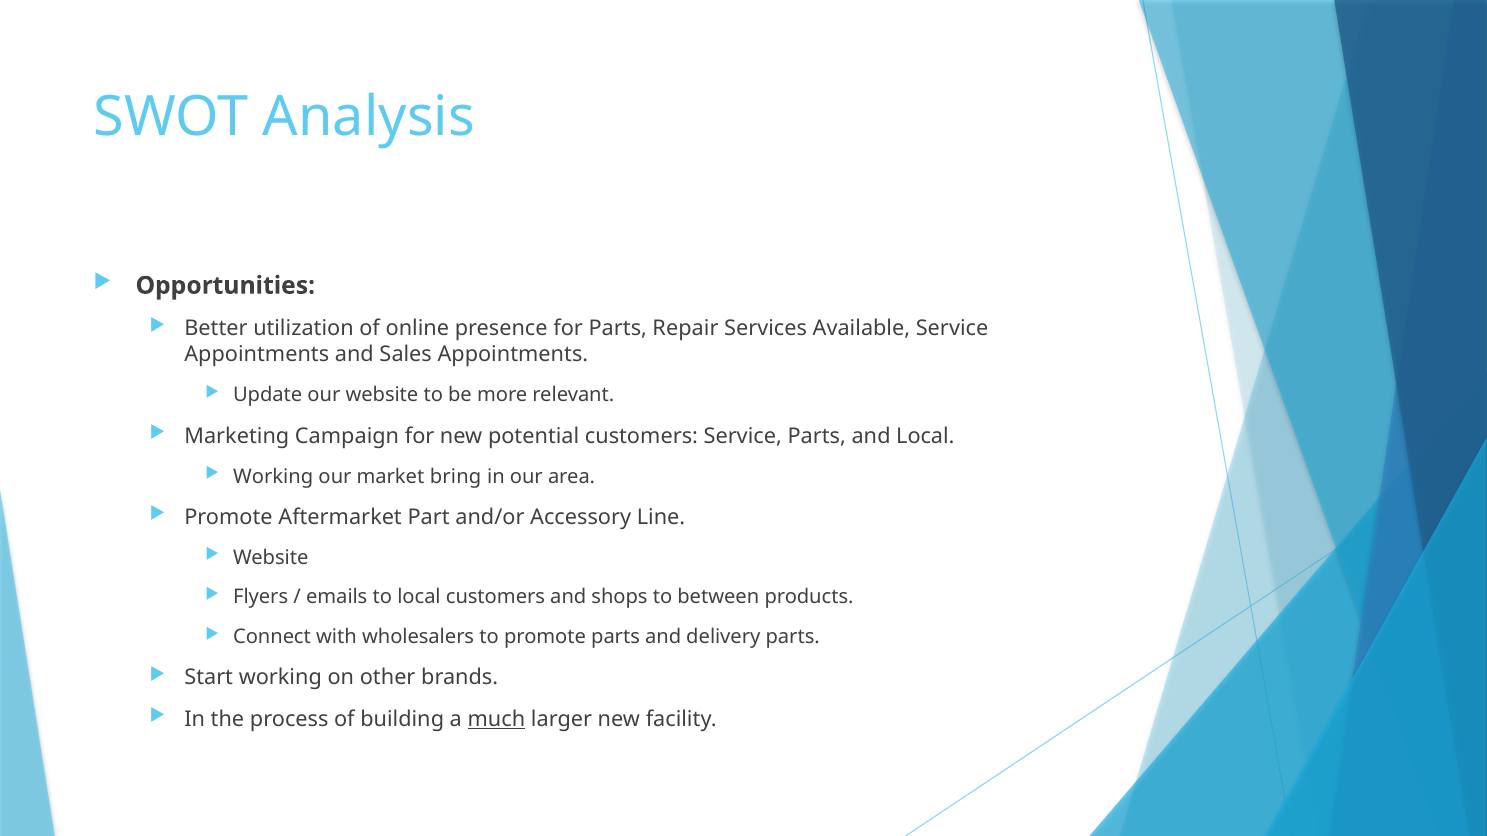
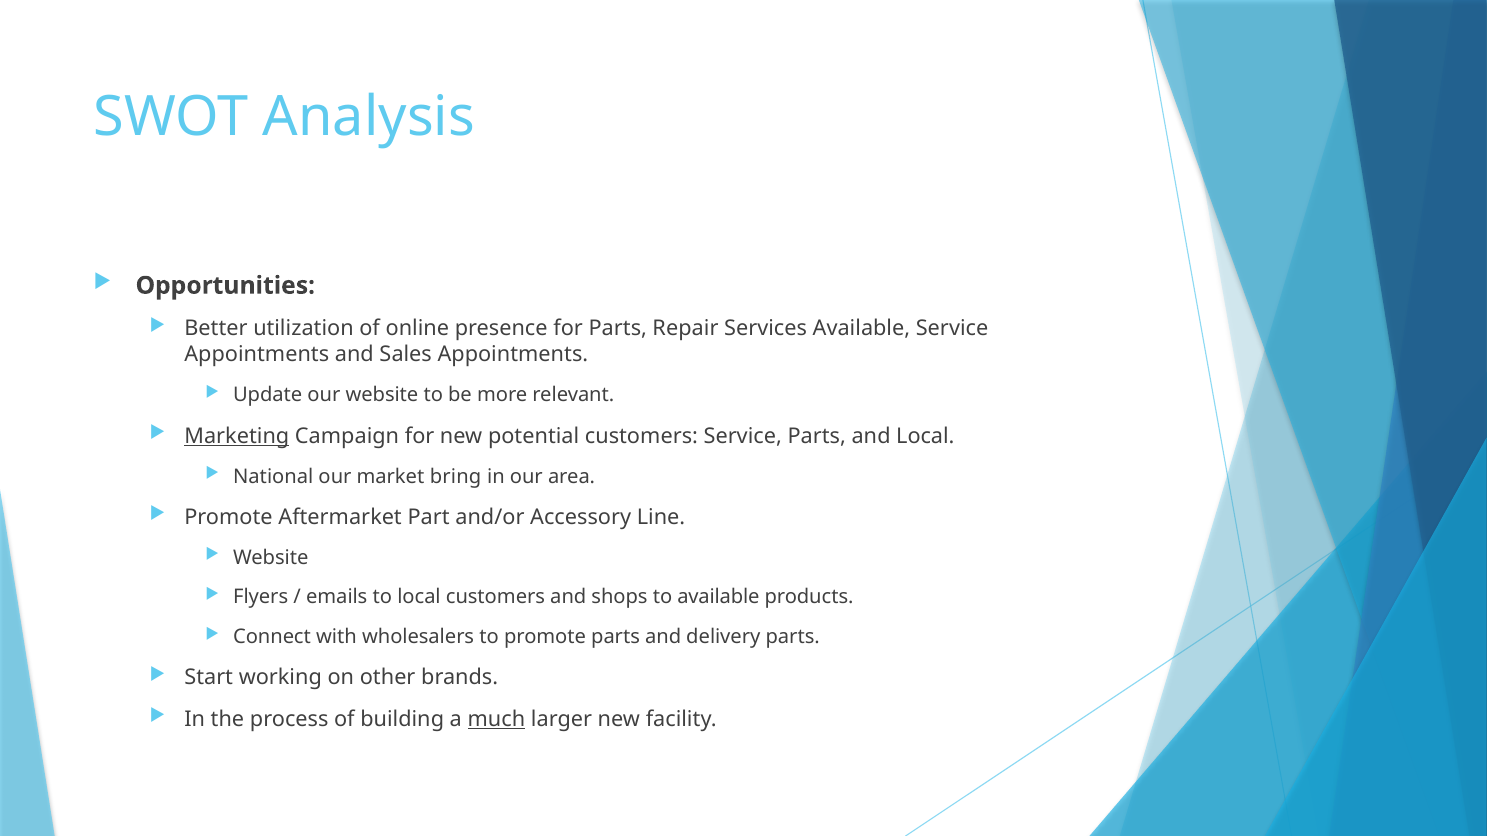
Marketing underline: none -> present
Working at (273, 477): Working -> National
to between: between -> available
